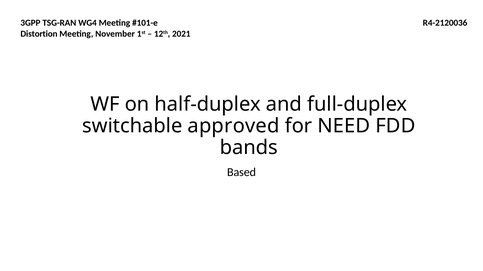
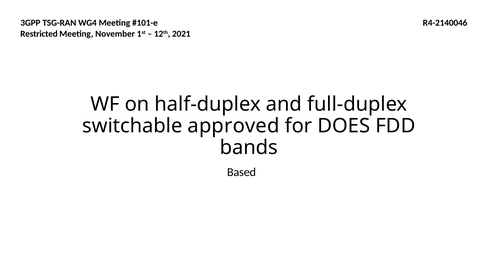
R4-2120036: R4-2120036 -> R4-2140046
Distortion: Distortion -> Restricted
NEED: NEED -> DOES
